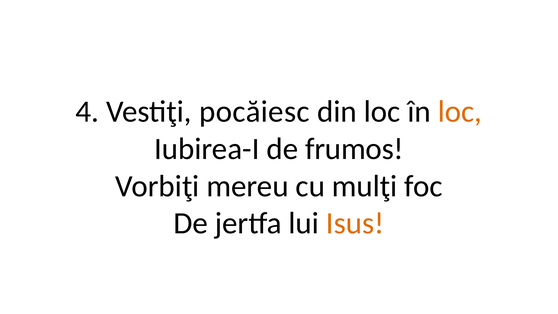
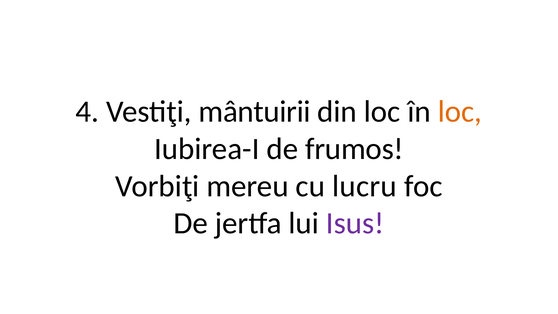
pocăiesc: pocăiesc -> mântuirii
mulţi: mulţi -> lucru
Isus colour: orange -> purple
